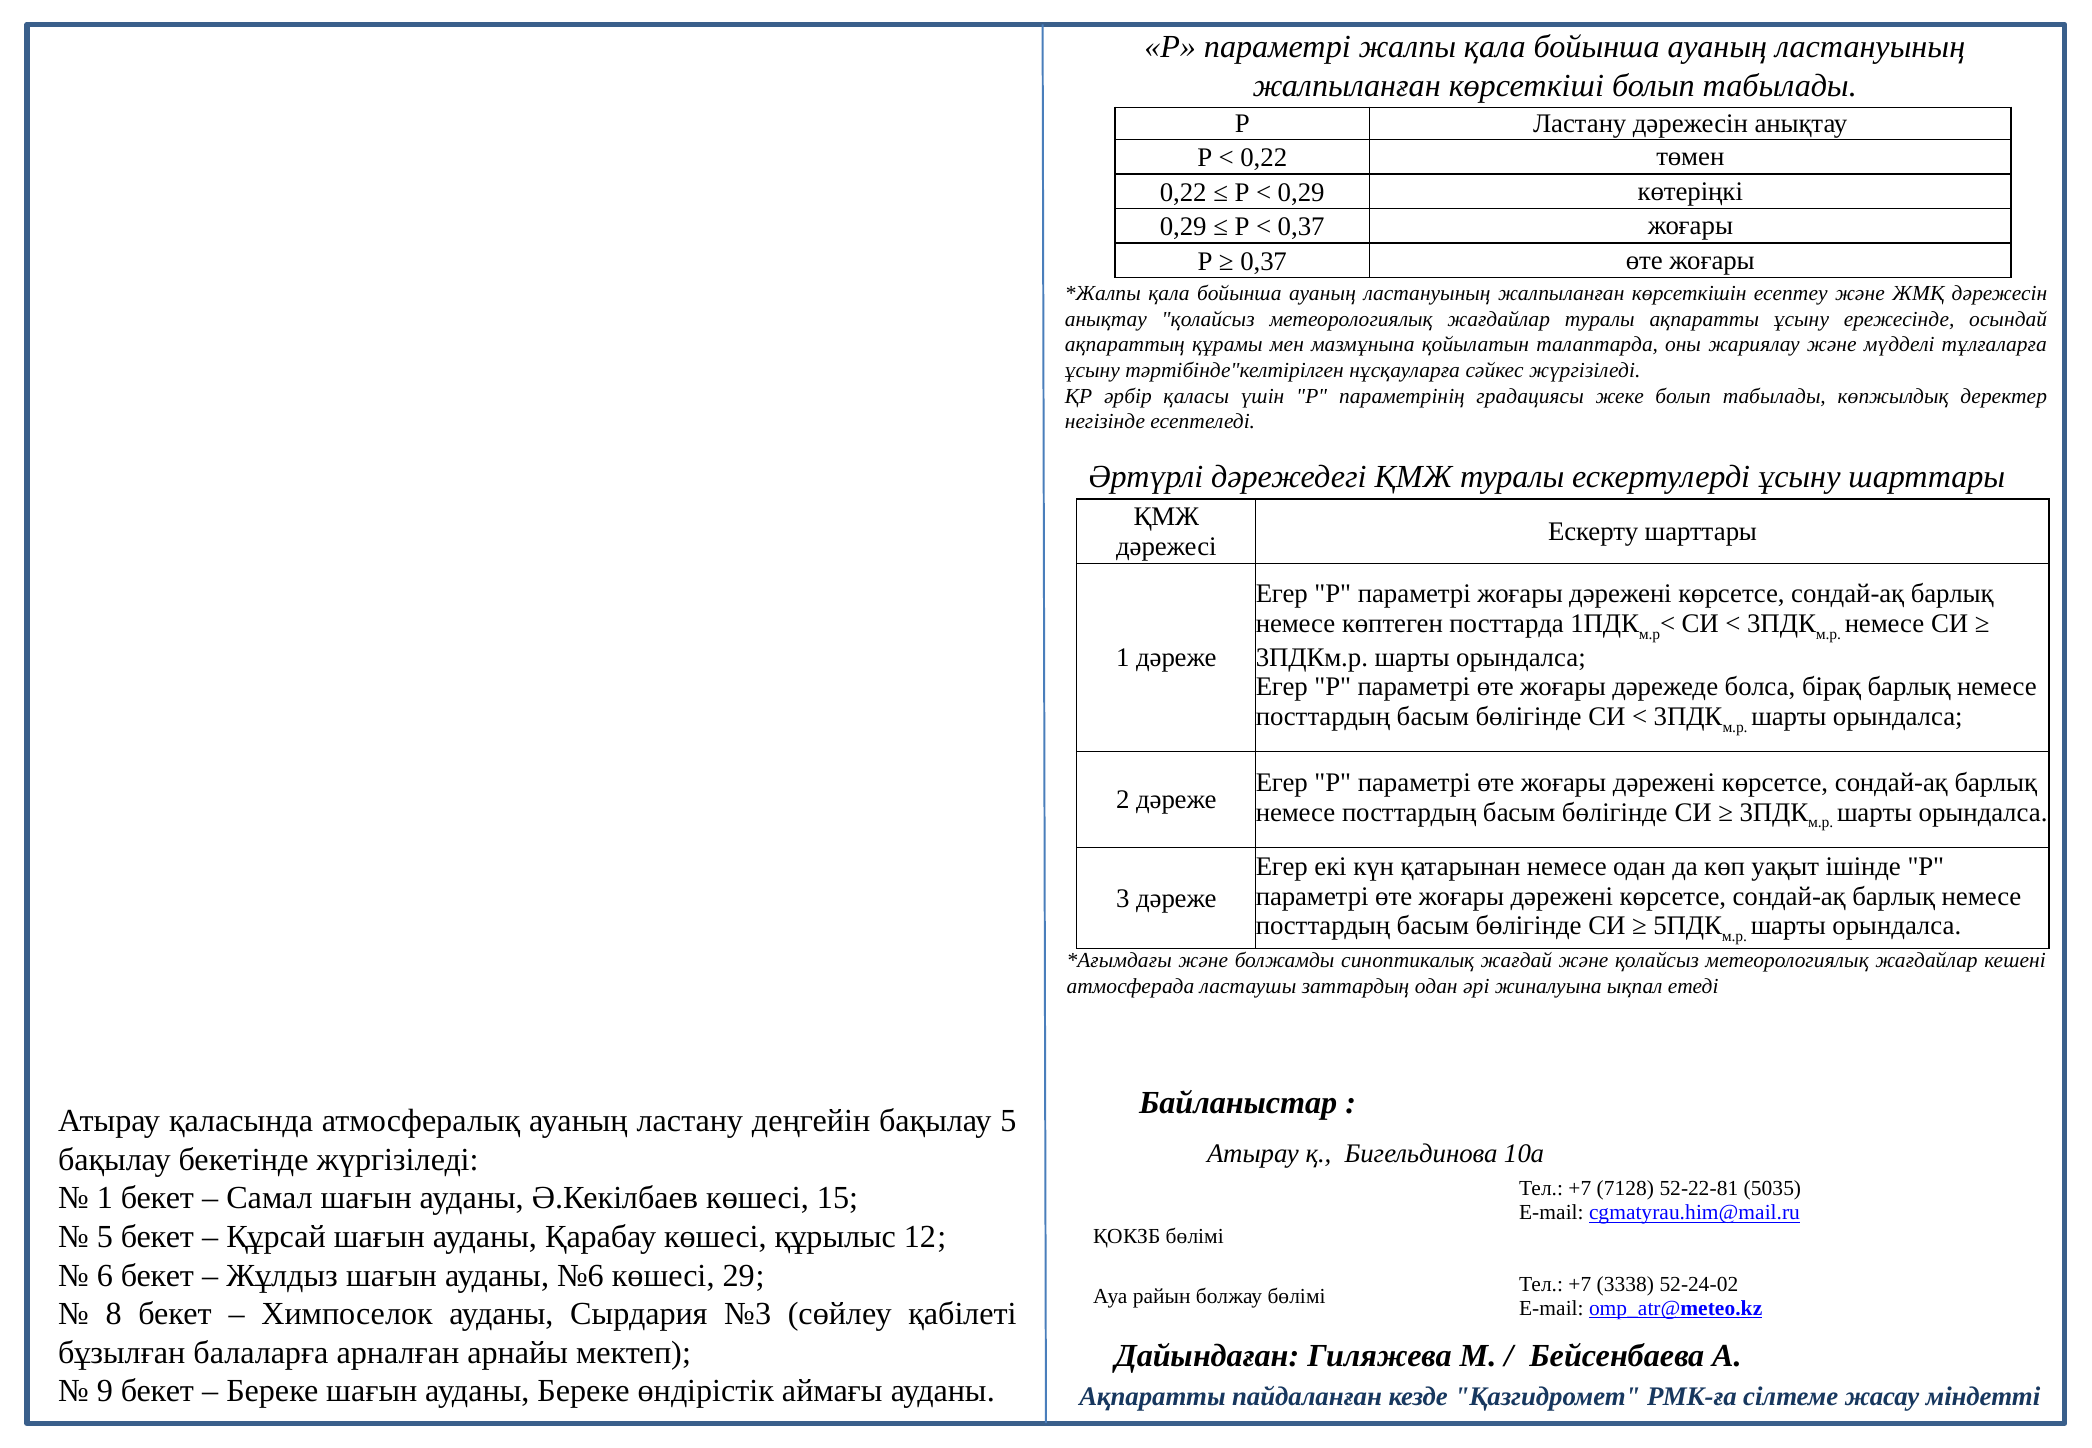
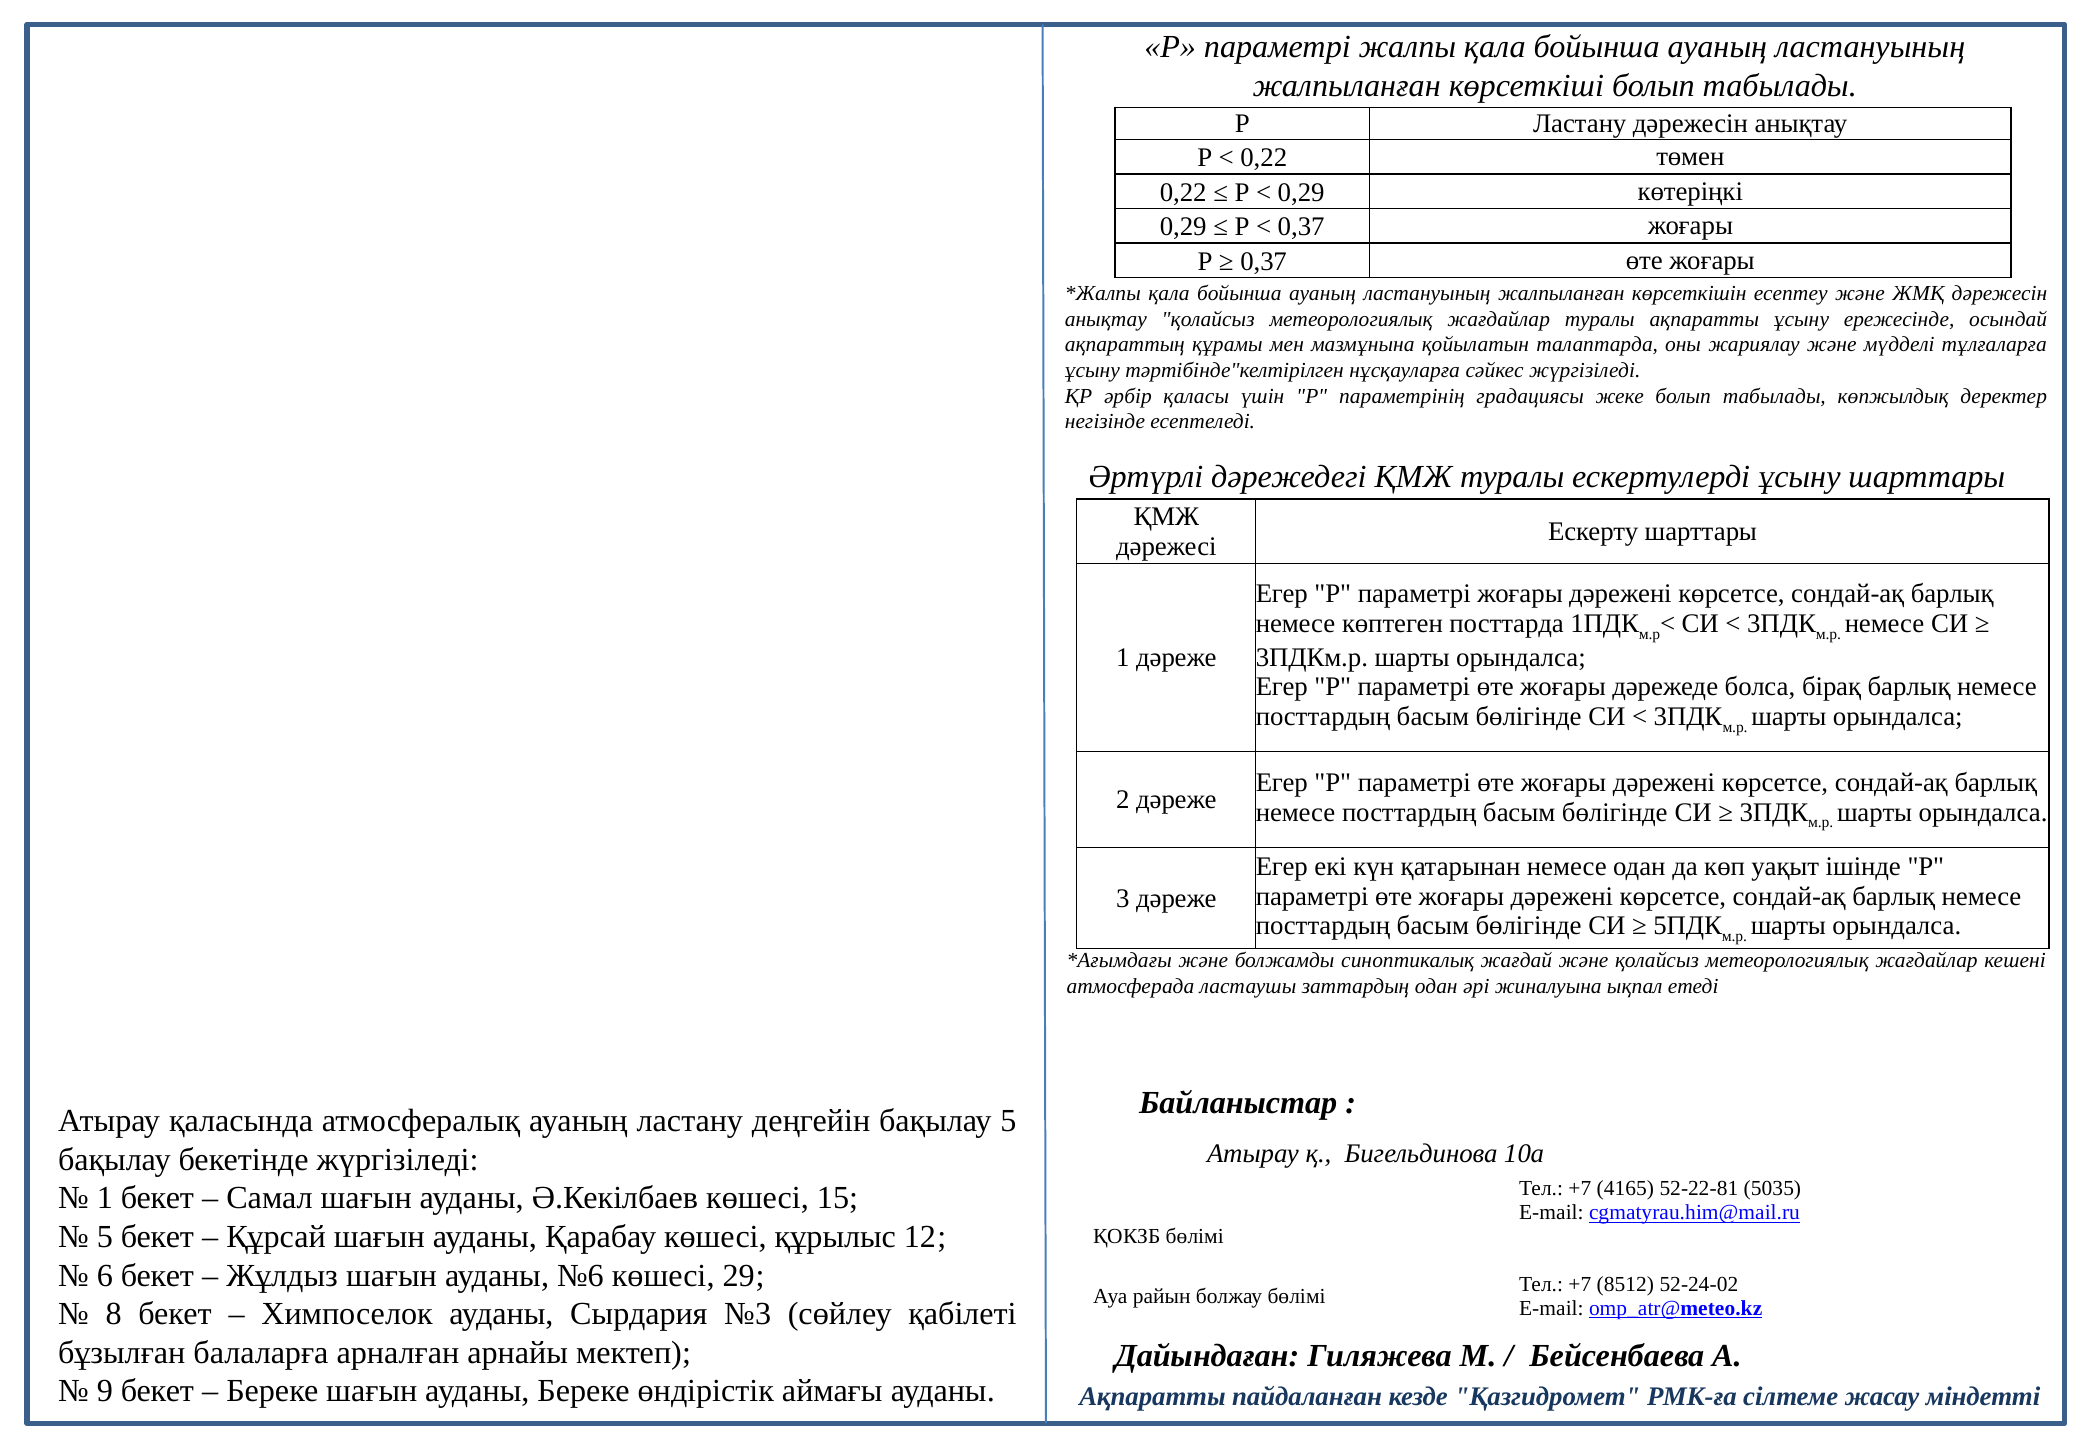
7128: 7128 -> 4165
3338: 3338 -> 8512
